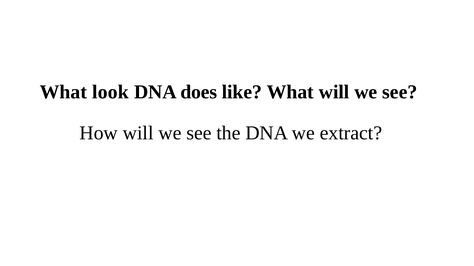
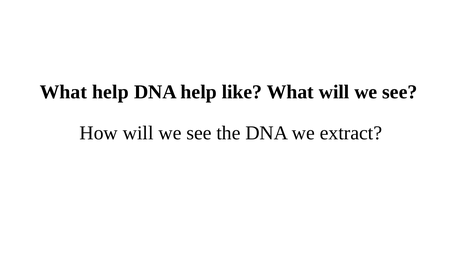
What look: look -> help
DNA does: does -> help
